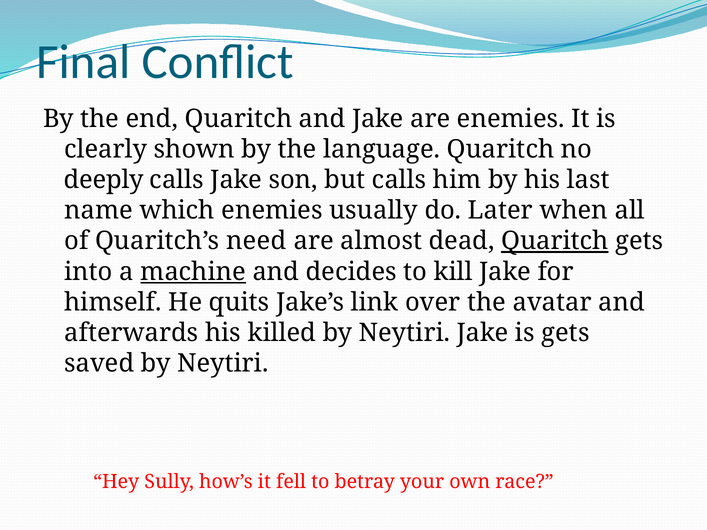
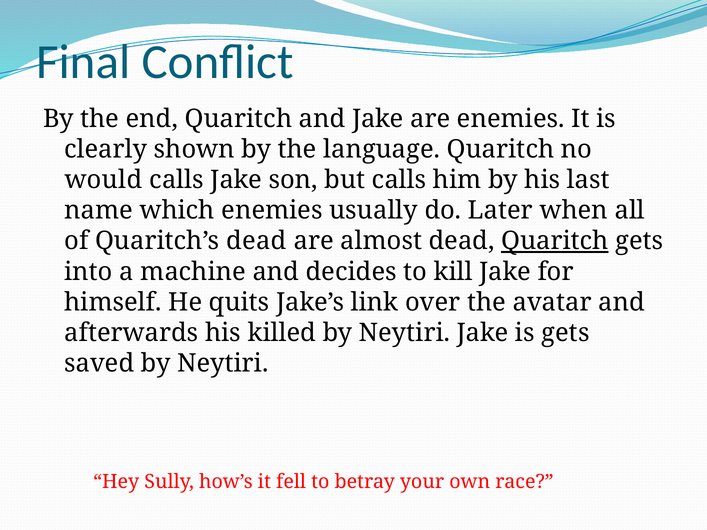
deeply: deeply -> would
Quaritch’s need: need -> dead
machine underline: present -> none
